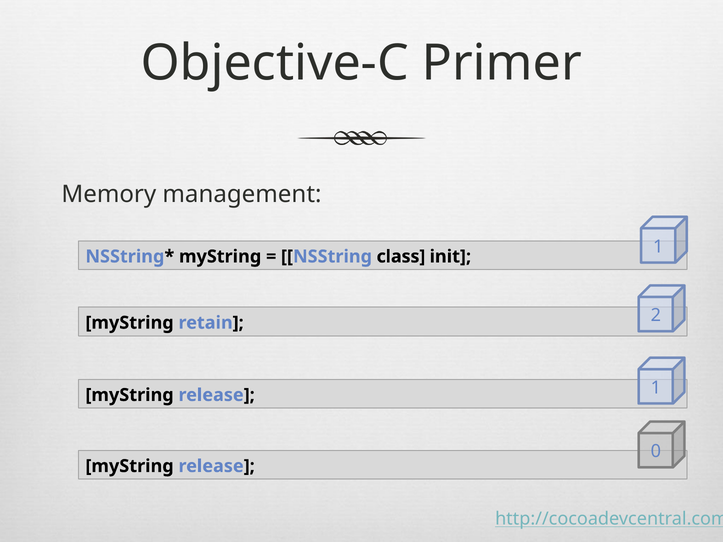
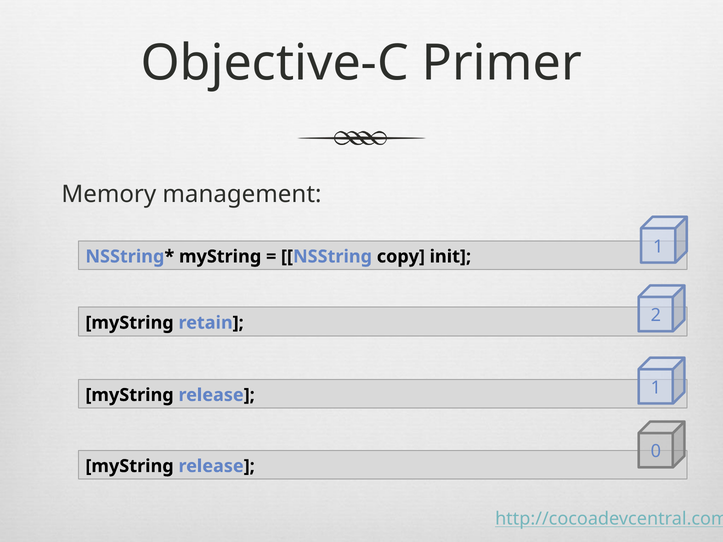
class: class -> copy
